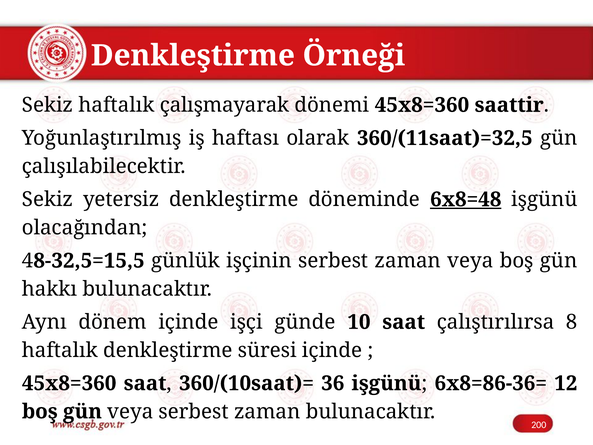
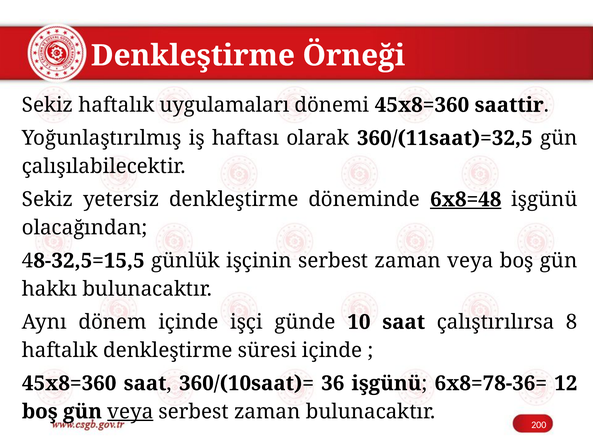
çalışmayarak: çalışmayarak -> uygulamaları
6x8=86-36=: 6x8=86-36= -> 6x8=78-36=
veya at (130, 411) underline: none -> present
